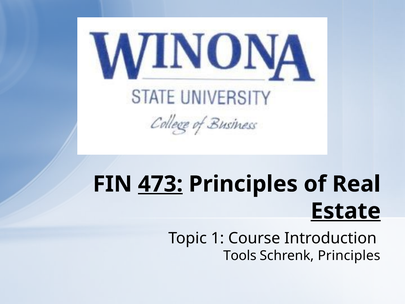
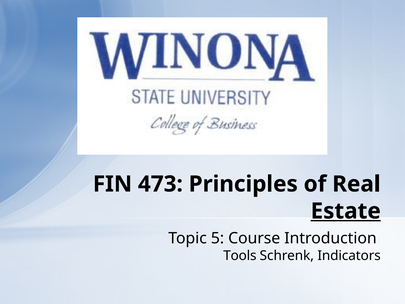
473 underline: present -> none
Topic 1: 1 -> 5
Schrenk Principles: Principles -> Indicators
